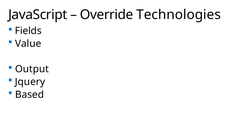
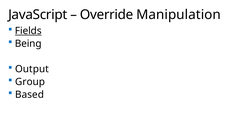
Technologies: Technologies -> Manipulation
Fields underline: none -> present
Value: Value -> Being
Jquery: Jquery -> Group
